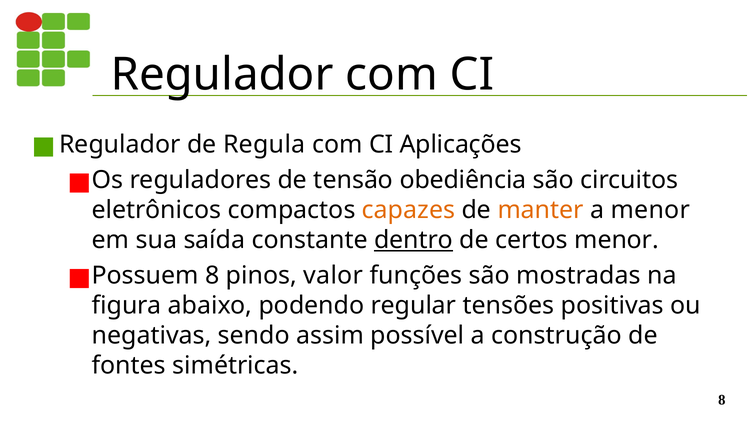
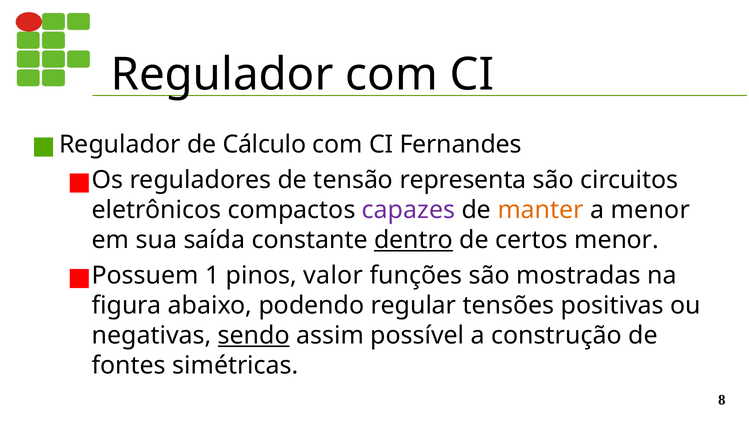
Regula: Regula -> Cálculo
Aplicações: Aplicações -> Fernandes
obediência: obediência -> representa
capazes colour: orange -> purple
Possuem 8: 8 -> 1
sendo underline: none -> present
